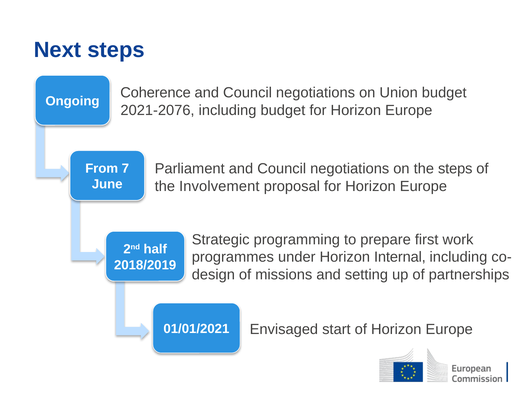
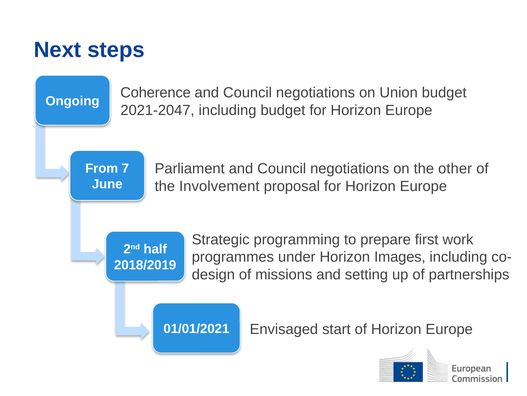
2021-2076: 2021-2076 -> 2021-2047
the steps: steps -> other
Internal: Internal -> Images
